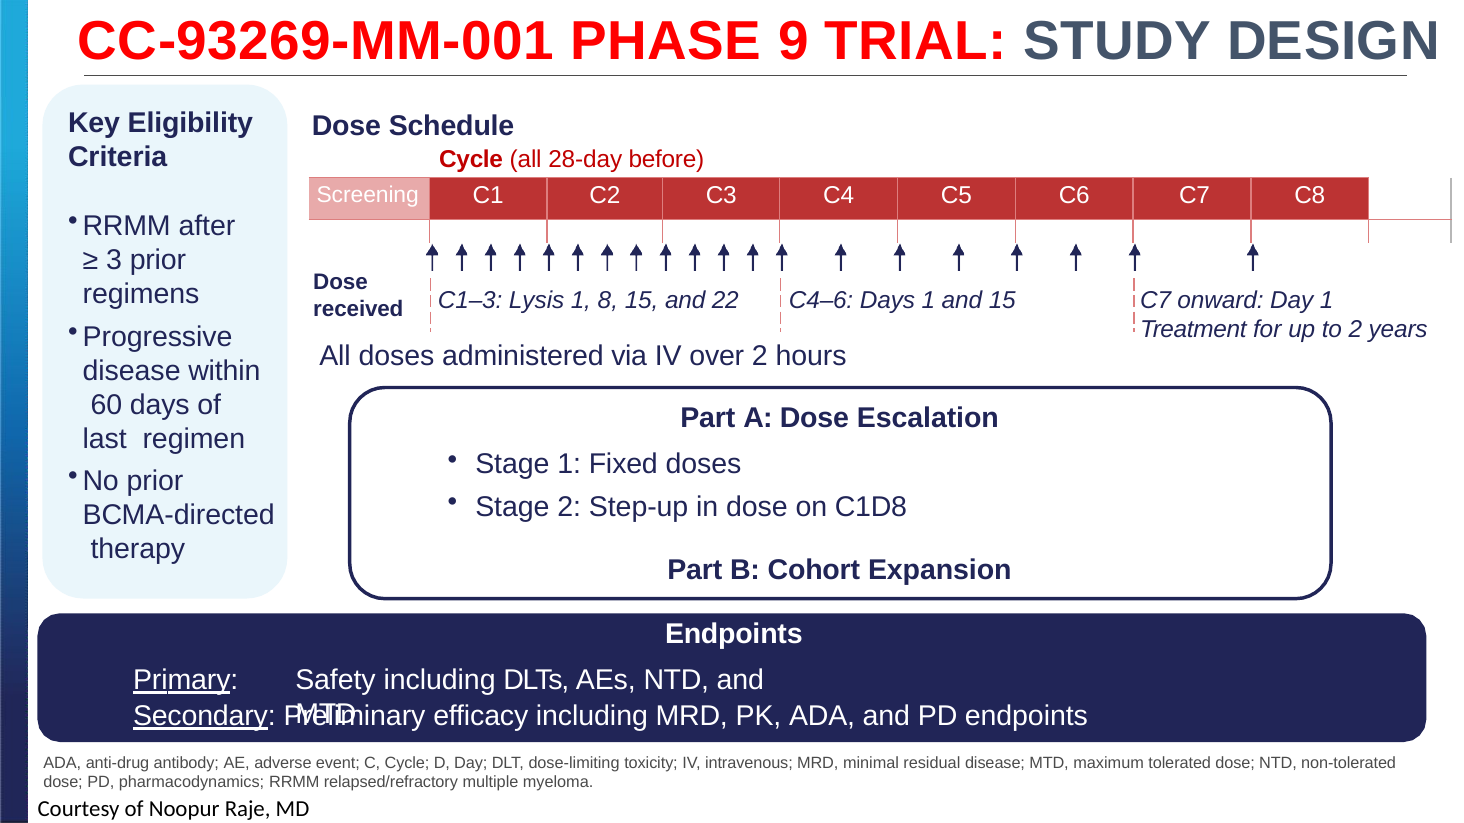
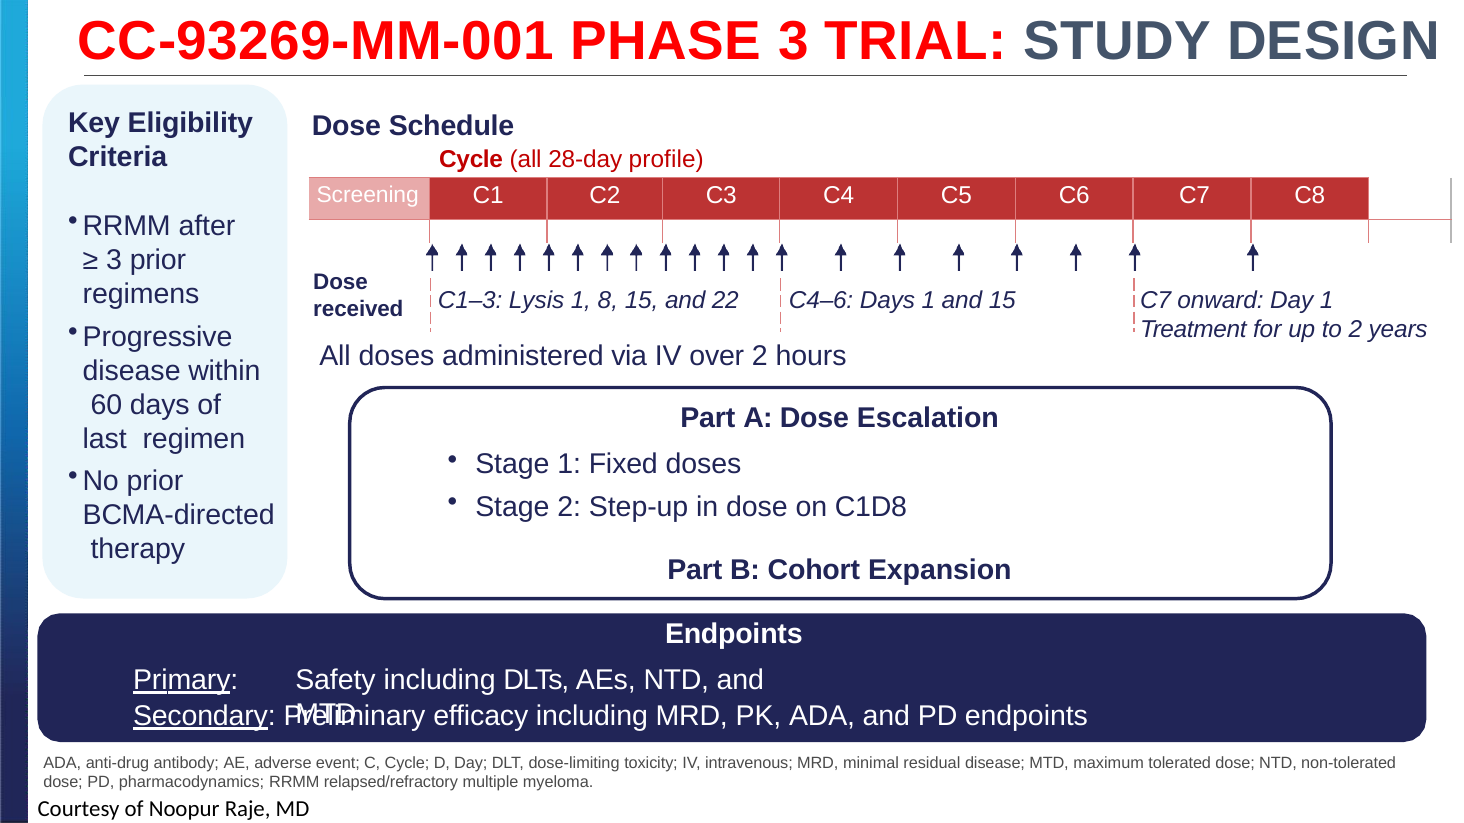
PHASE 9: 9 -> 3
before: before -> profile
